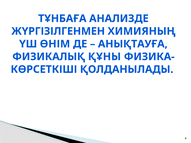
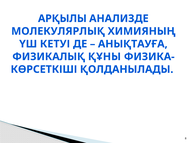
ТҰНБАҒА: ТҰНБАҒА -> АРҚЫЛЫ
ЖҮРГІЗІЛГЕНМЕН: ЖҮРГІЗІЛГЕНМЕН -> МОЛЕКУЛЯРЛЫҚ
ӨНІМ: ӨНІМ -> КЕТУІ
